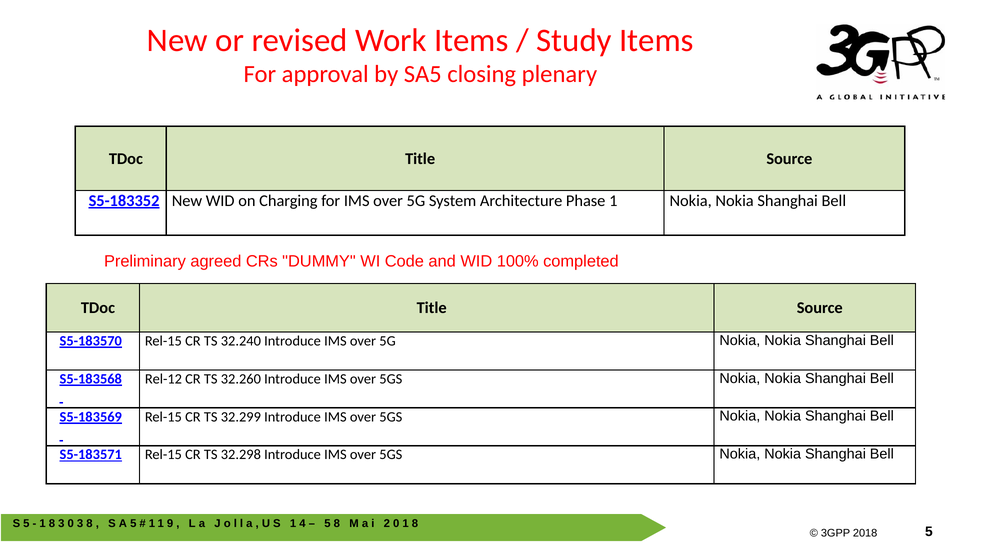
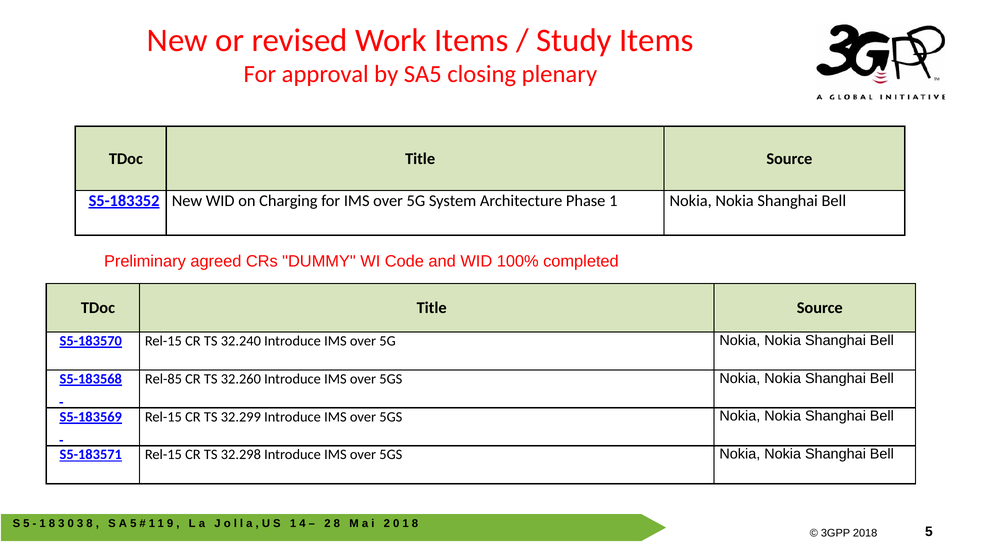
Rel-12: Rel-12 -> Rel-85
5 at (327, 524): 5 -> 2
